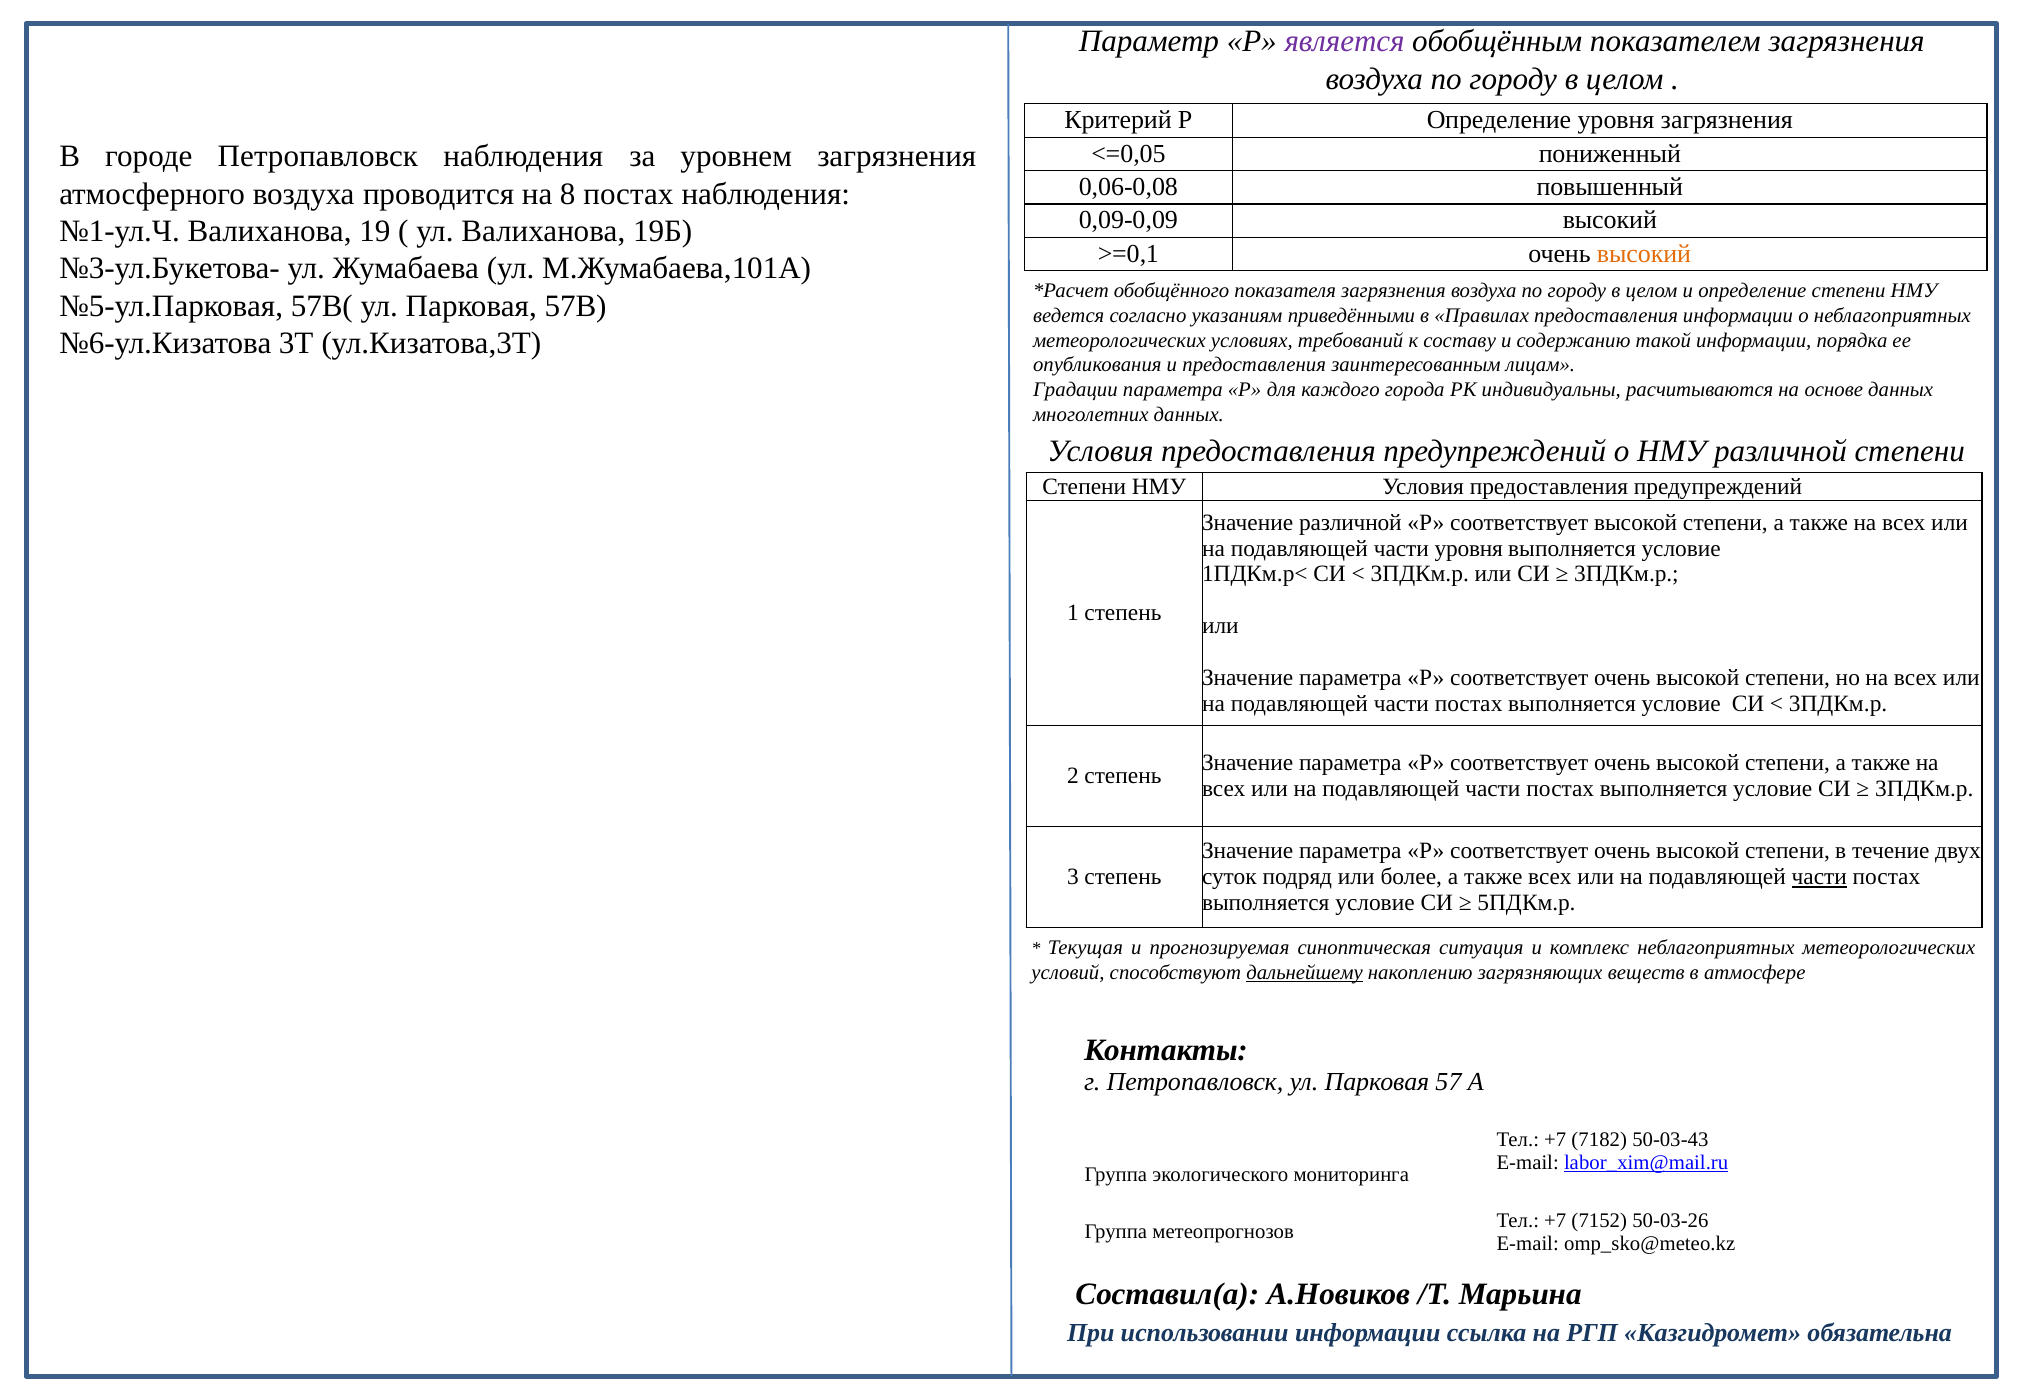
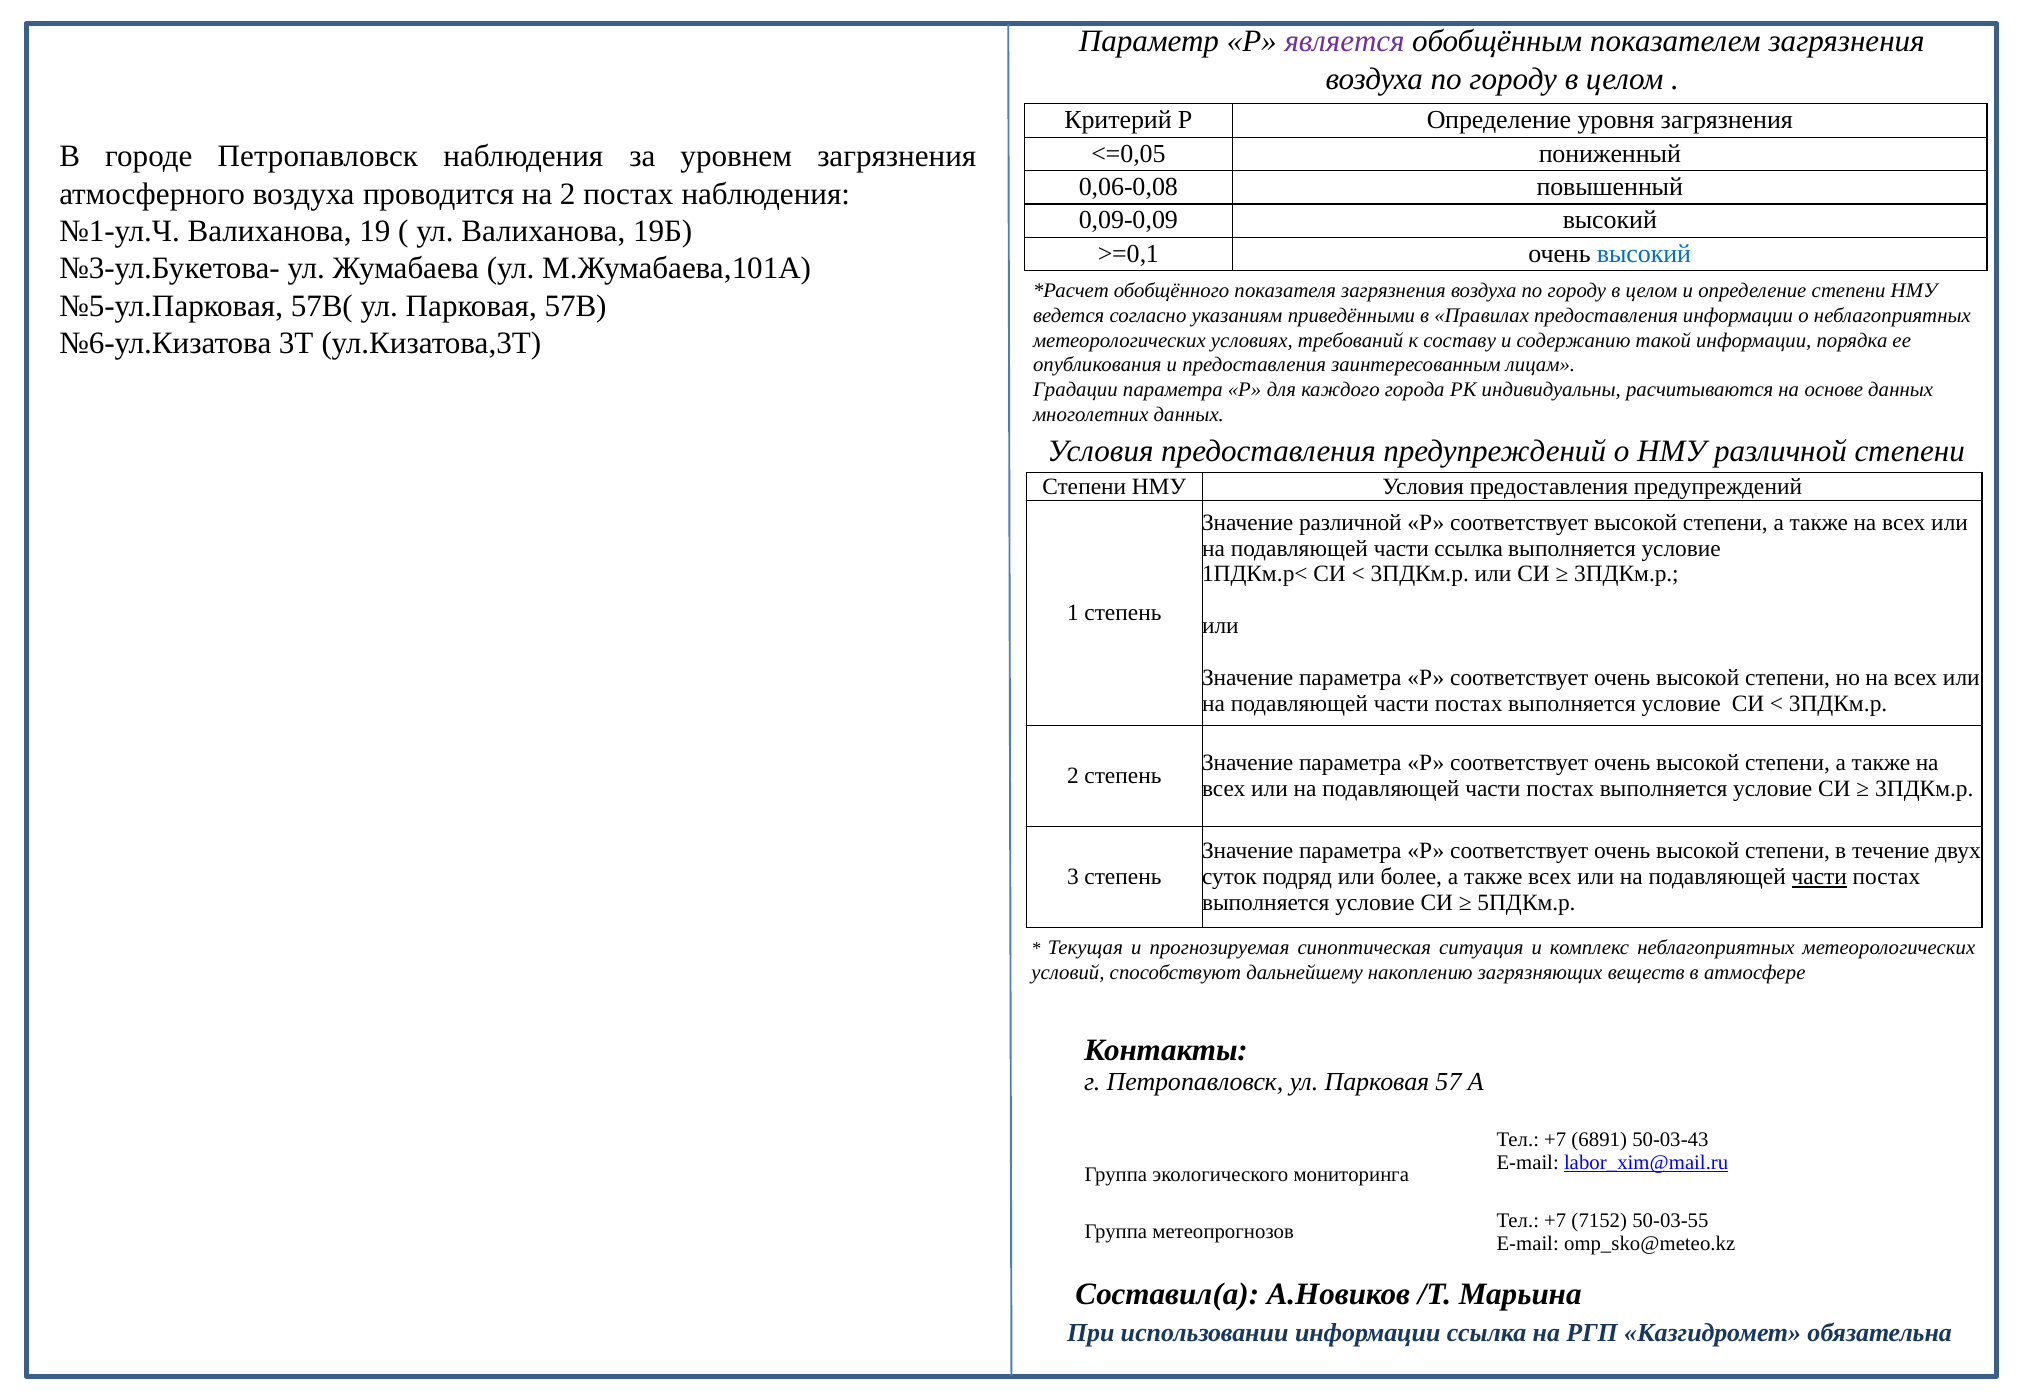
на 8: 8 -> 2
высокий at (1644, 254) colour: orange -> blue
части уровня: уровня -> ссылка
дальнейшему underline: present -> none
7182: 7182 -> 6891
50-03-26: 50-03-26 -> 50-03-55
